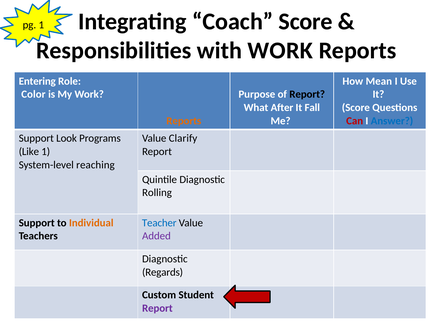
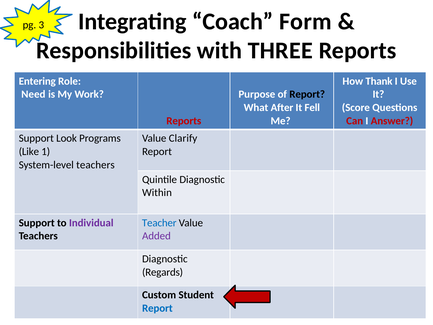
Coach Score: Score -> Form
pg 1: 1 -> 3
with WORK: WORK -> THREE
Mean: Mean -> Thank
Color: Color -> Need
Fall: Fall -> Fell
Reports at (184, 121) colour: orange -> red
Answer colour: blue -> red
System-level reaching: reaching -> teachers
Rolling: Rolling -> Within
Individual colour: orange -> purple
Report at (157, 308) colour: purple -> blue
